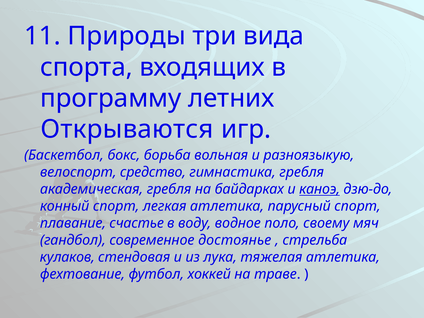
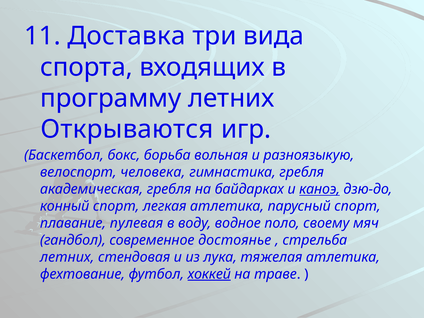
Природы: Природы -> Доставка
средство: средство -> человека
счастье: счастье -> пулевая
кулаков at (67, 257): кулаков -> летних
хоккей underline: none -> present
